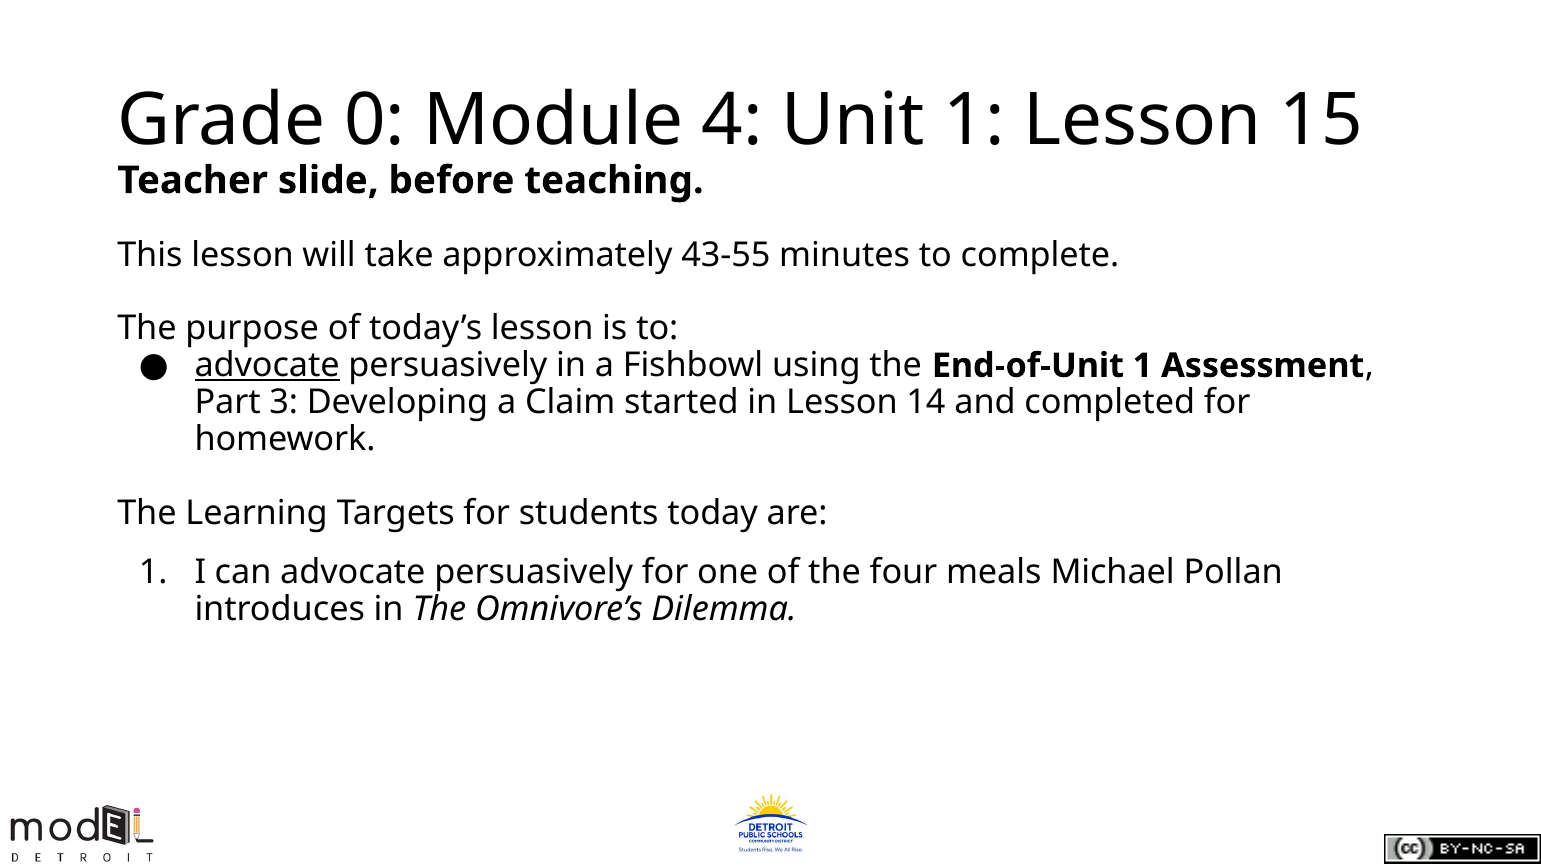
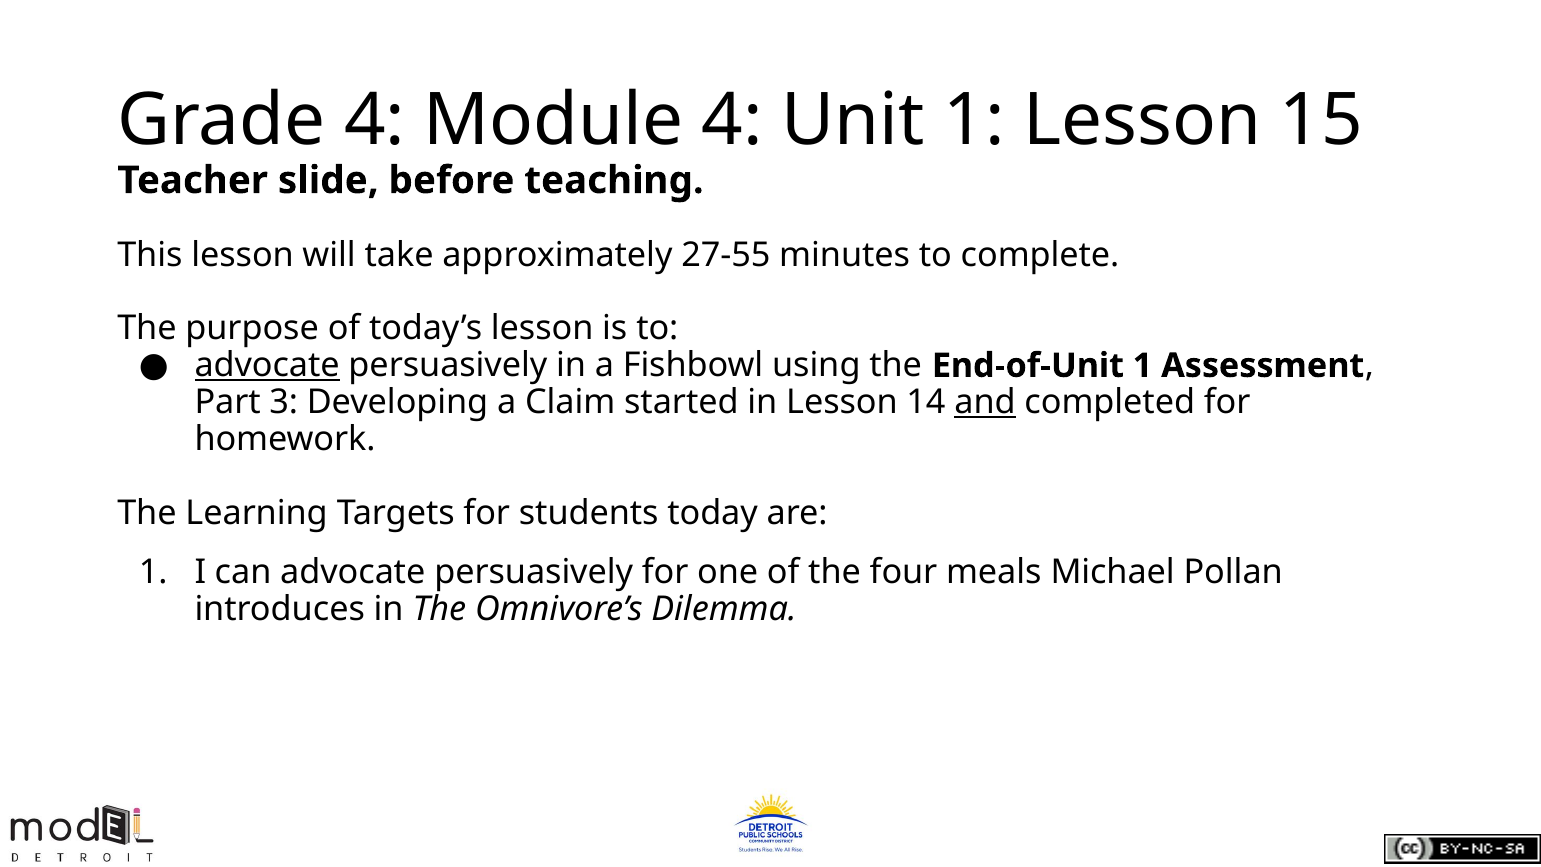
Grade 0: 0 -> 4
43-55: 43-55 -> 27-55
and underline: none -> present
